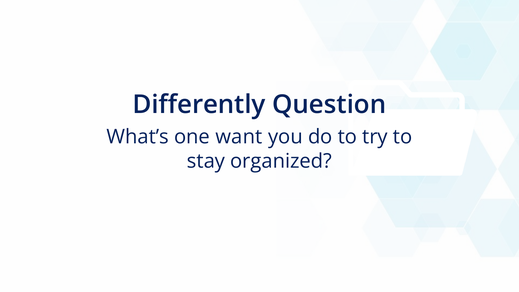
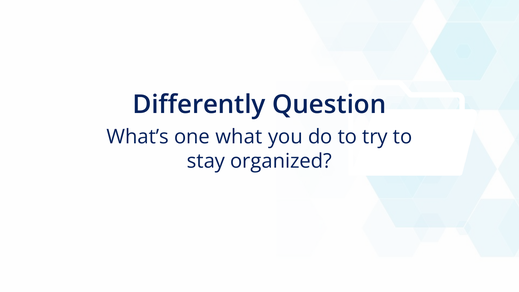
want: want -> what
